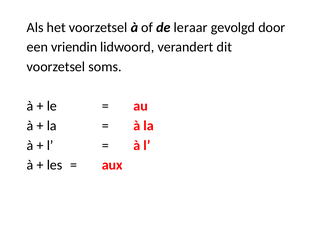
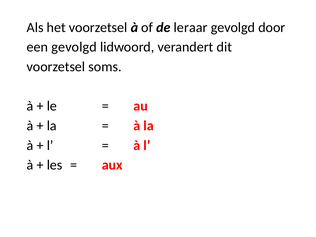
een vriendin: vriendin -> gevolgd
